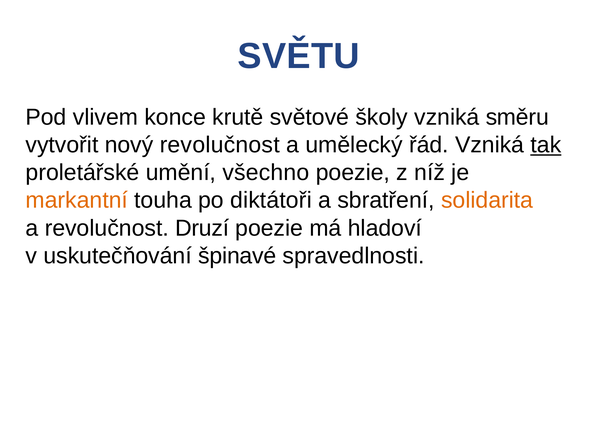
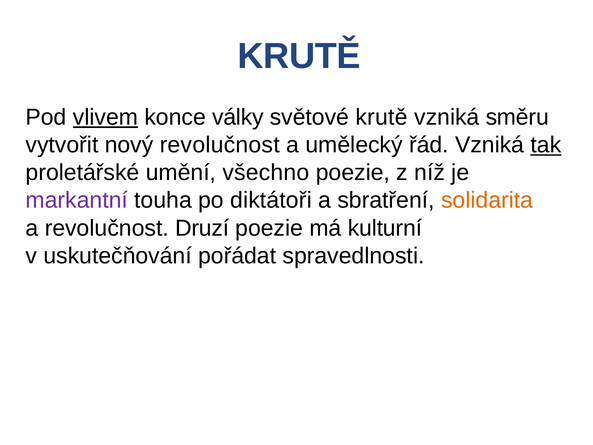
SVĚTU at (299, 56): SVĚTU -> KRUTĚ
vlivem underline: none -> present
krutě: krutě -> války
světové školy: školy -> krutě
markantní colour: orange -> purple
hladoví: hladoví -> kulturní
špinavé: špinavé -> pořádat
